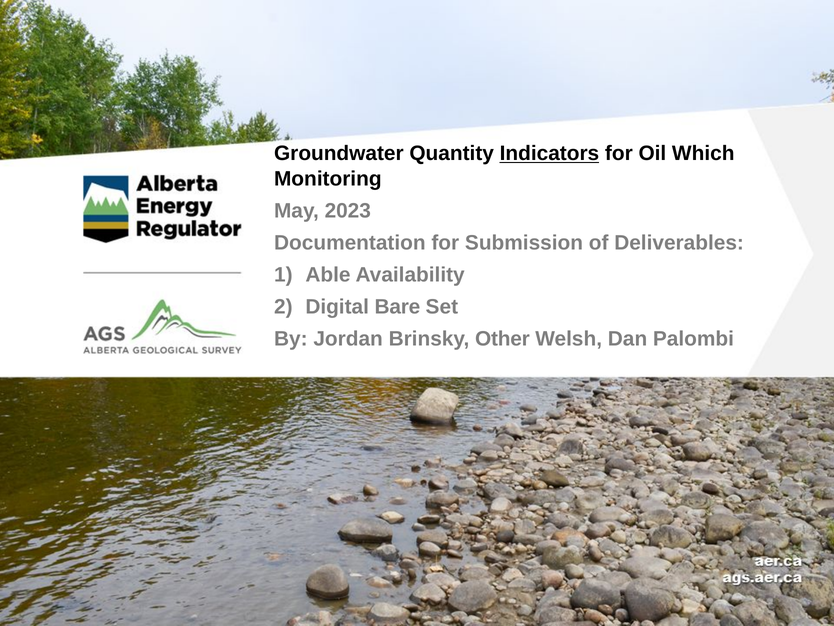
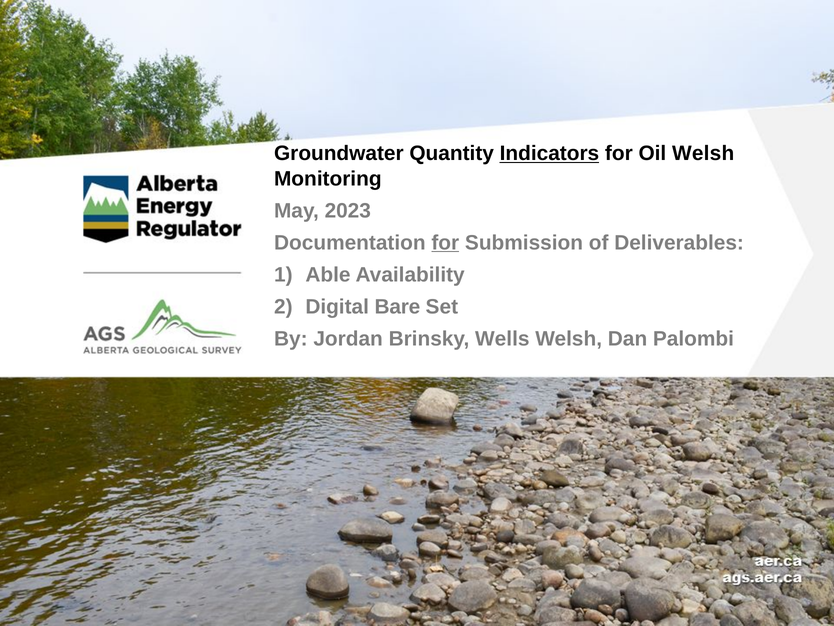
Oil Which: Which -> Welsh
for at (445, 242) underline: none -> present
Other: Other -> Wells
